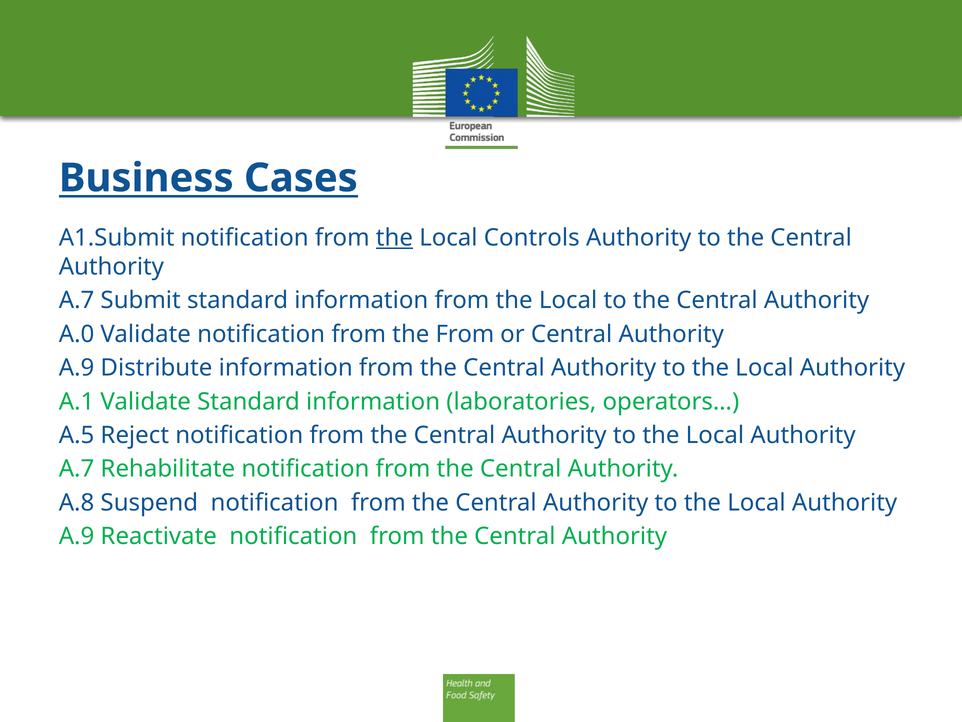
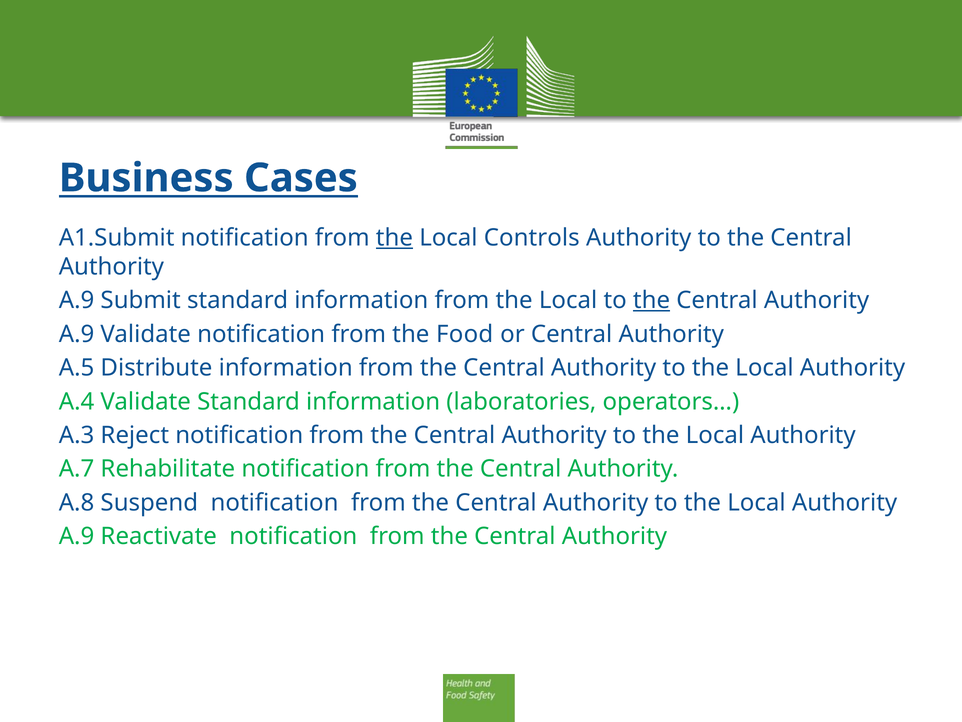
A.7 at (77, 300): A.7 -> A.9
the at (652, 300) underline: none -> present
A.0 at (77, 334): A.0 -> A.9
the From: From -> Food
A.9 at (77, 368): A.9 -> A.5
A.1: A.1 -> A.4
A.5: A.5 -> A.3
